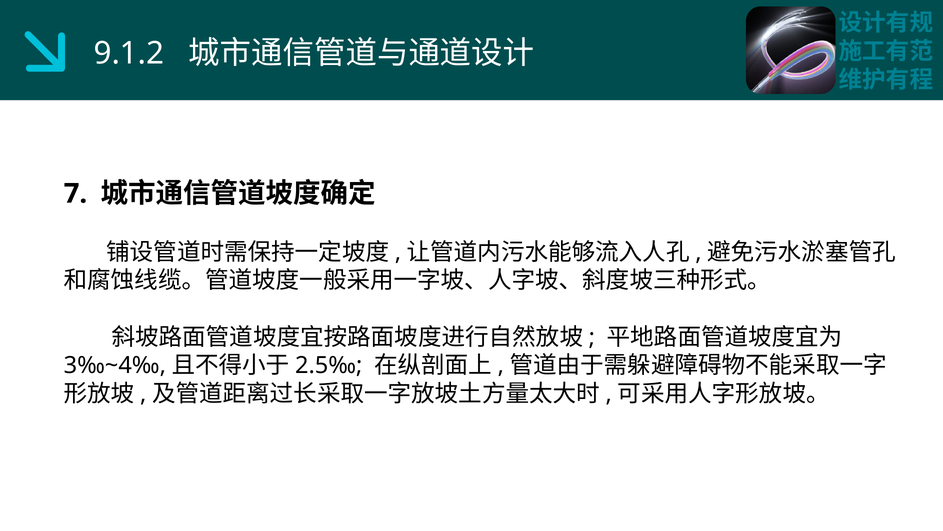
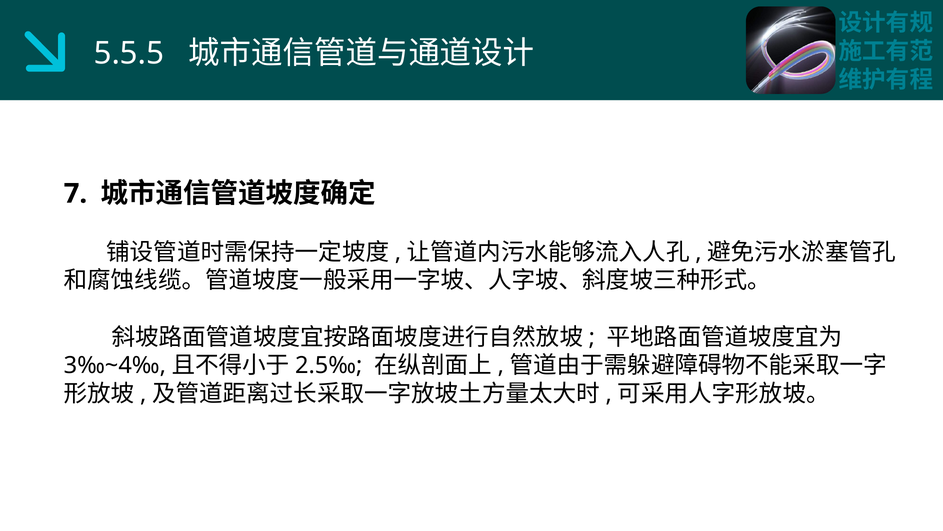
9.1.2: 9.1.2 -> 5.5.5
